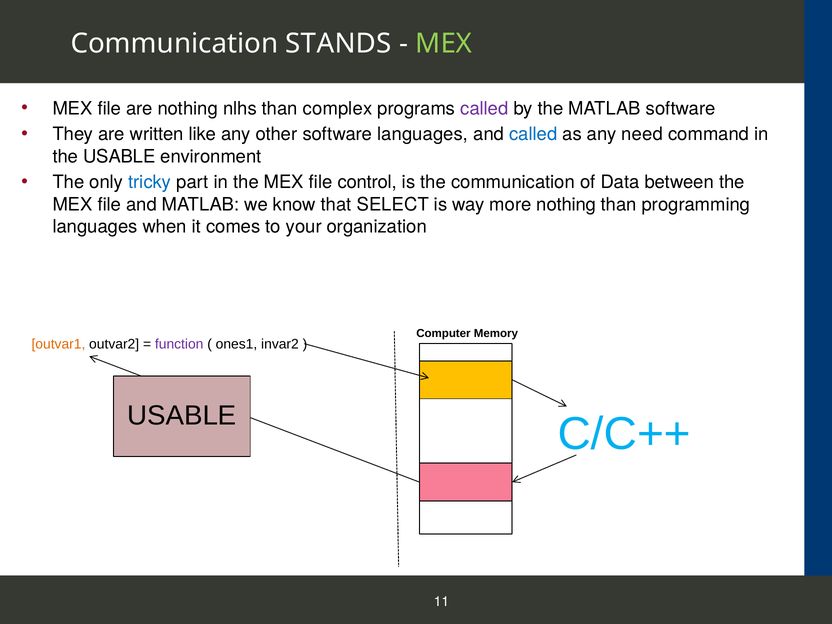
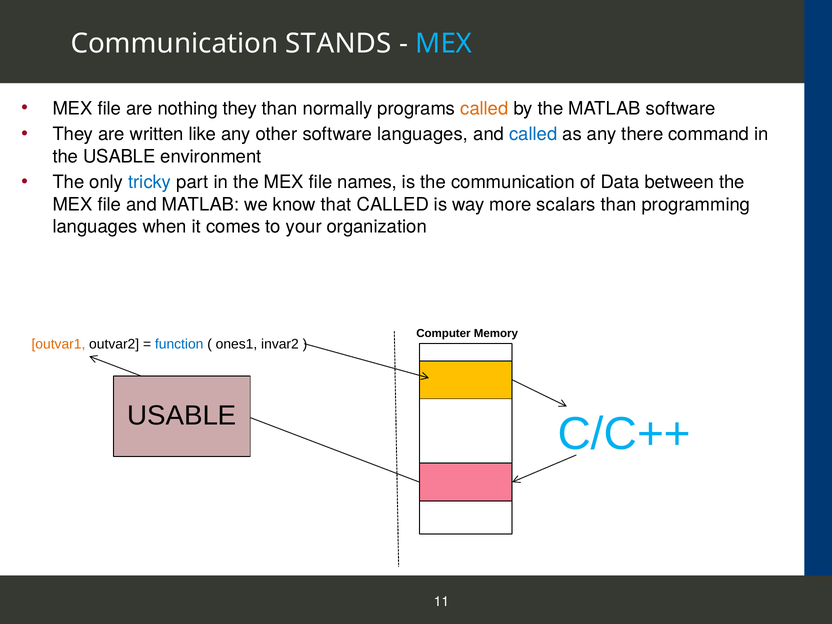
MEX at (444, 44) colour: light green -> light blue
nothing nlhs: nlhs -> they
complex: complex -> normally
called at (484, 108) colour: purple -> orange
need: need -> there
control: control -> names
that SELECT: SELECT -> CALLED
more nothing: nothing -> scalars
function colour: purple -> blue
